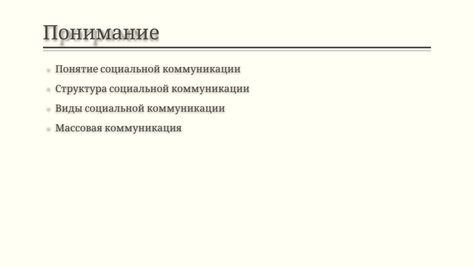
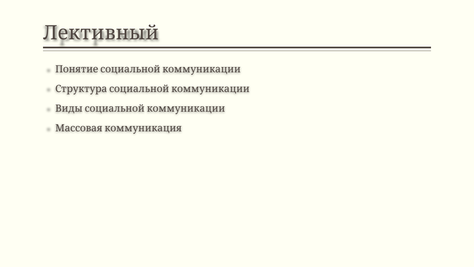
Понимание: Понимание -> Лективный
